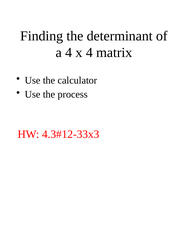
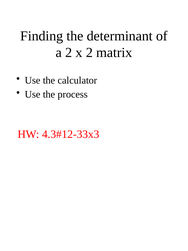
a 4: 4 -> 2
x 4: 4 -> 2
